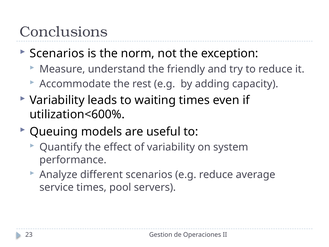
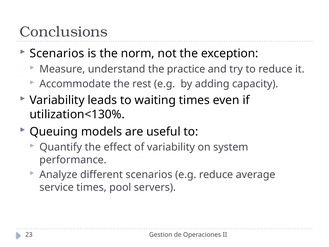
friendly: friendly -> practice
utilization<600%: utilization<600% -> utilization<130%
